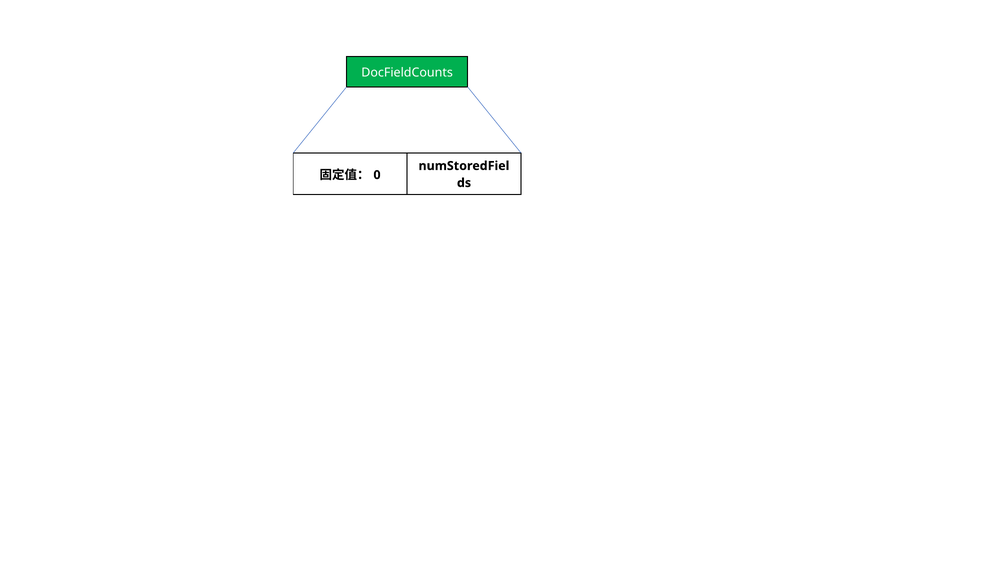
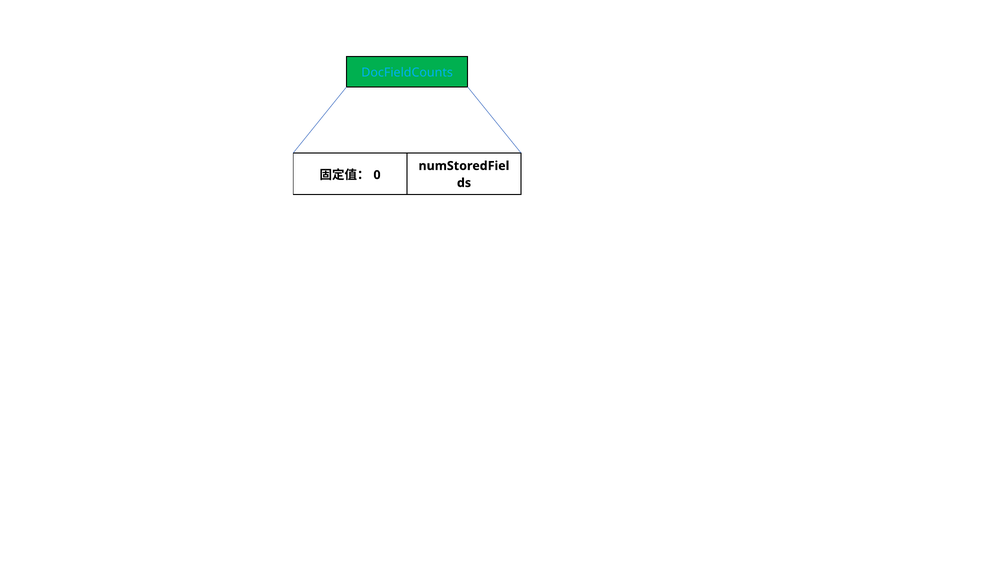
DocFieldCounts colour: white -> light blue
